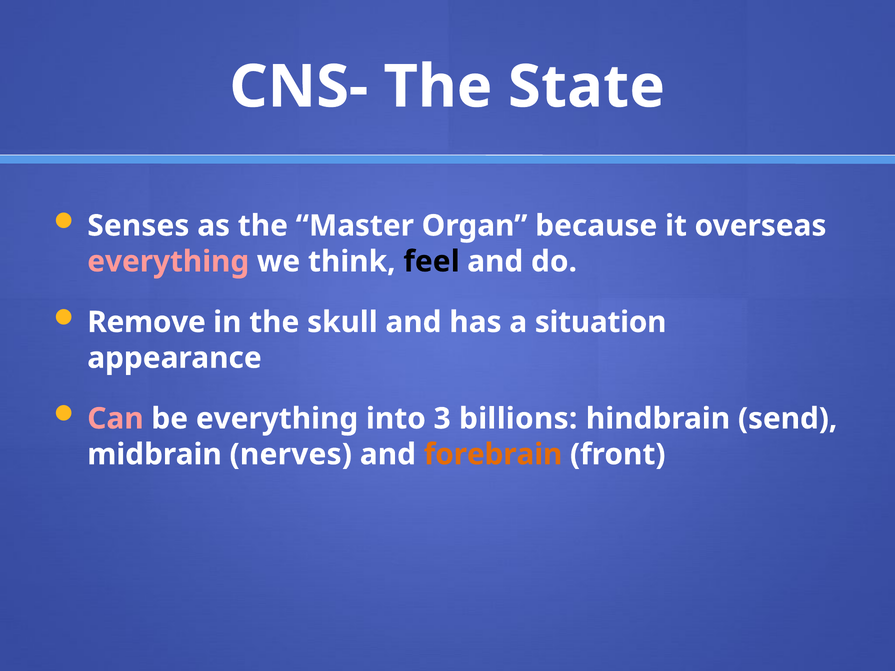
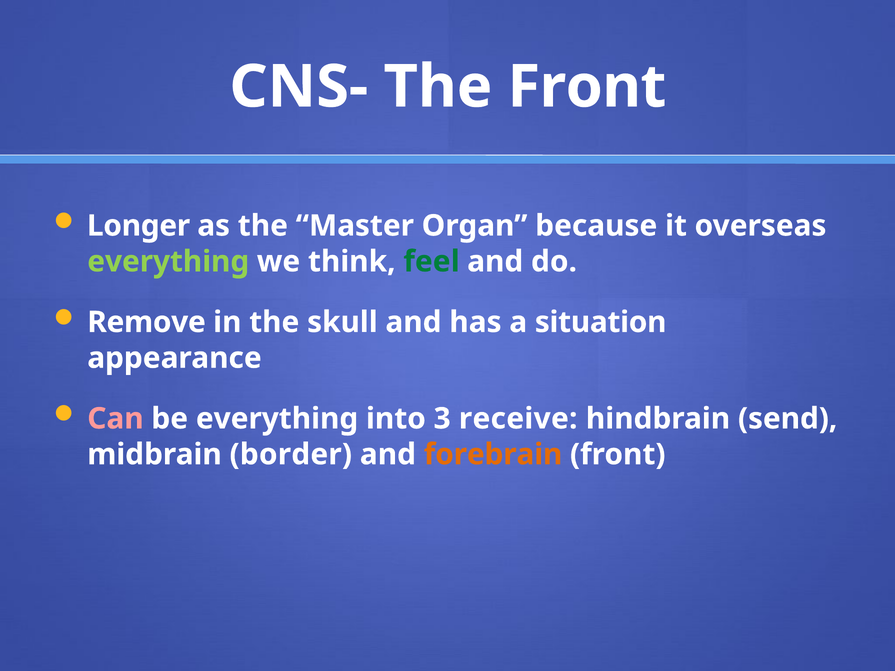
The State: State -> Front
Senses: Senses -> Longer
everything at (168, 262) colour: pink -> light green
feel colour: black -> green
billions: billions -> receive
nerves: nerves -> border
